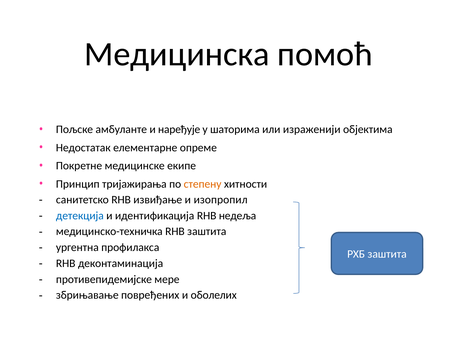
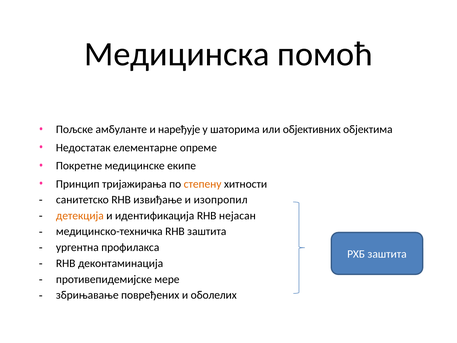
израженији: израженији -> објективних
детекција colour: blue -> orange
недеља: недеља -> нејасан
